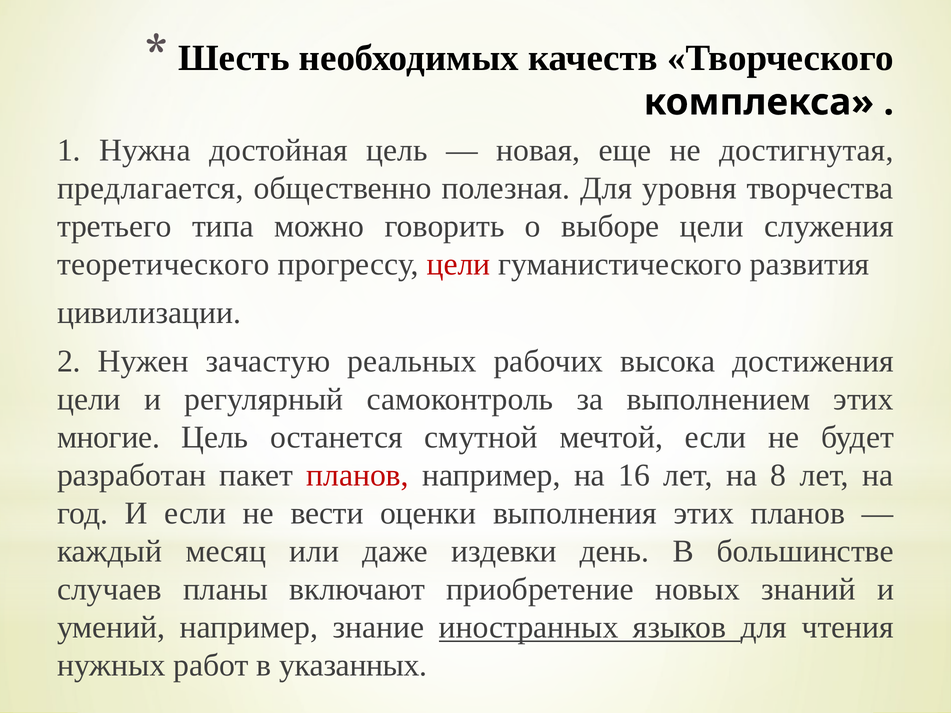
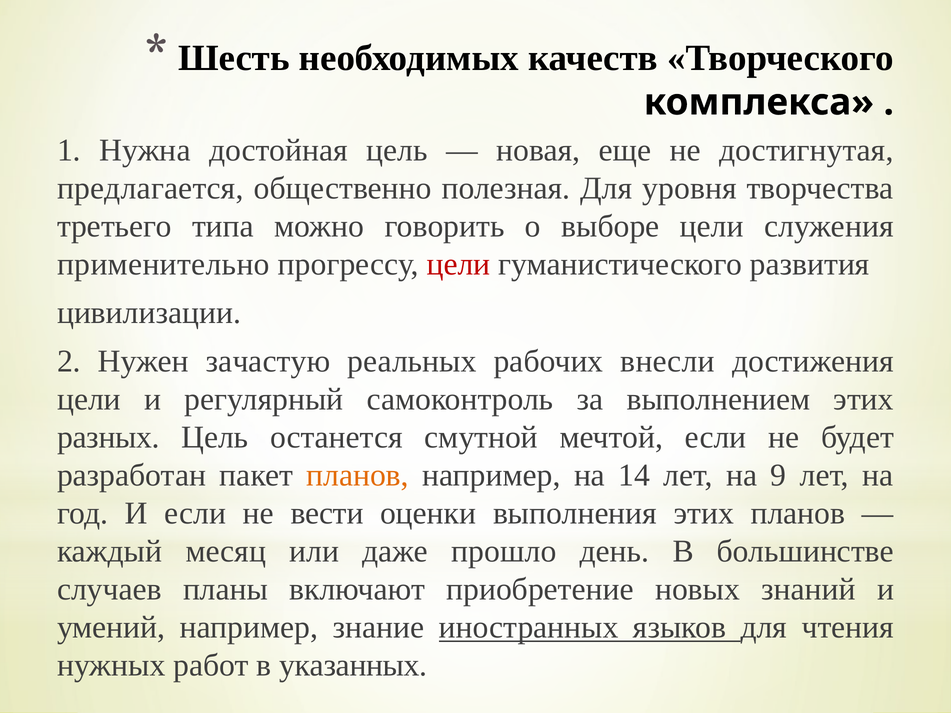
теоретического: теоретического -> применительно
высока: высока -> внесли
многие: многие -> разных
планов at (358, 475) colour: red -> orange
16: 16 -> 14
8: 8 -> 9
издевки: издевки -> прошло
